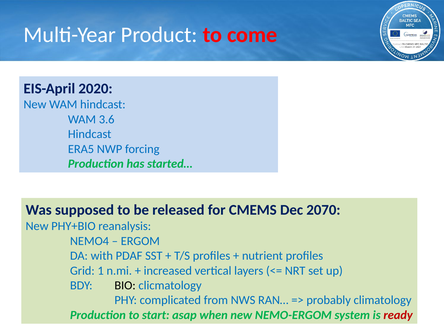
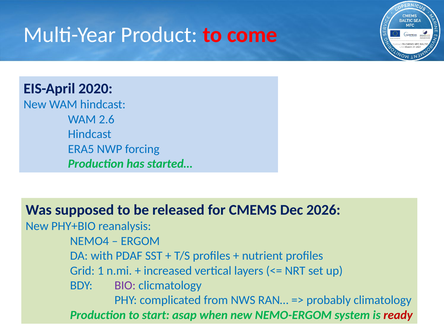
3.6: 3.6 -> 2.6
2070: 2070 -> 2026
BIO colour: black -> purple
